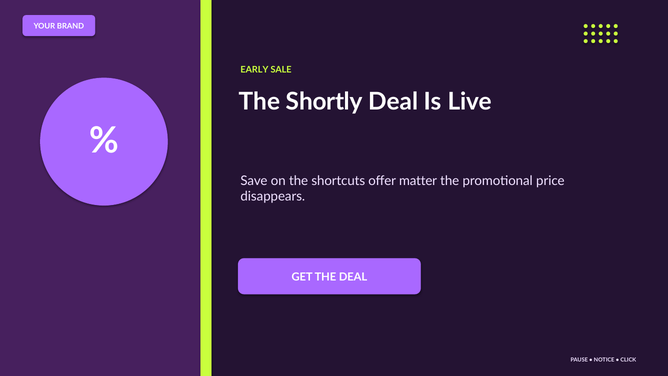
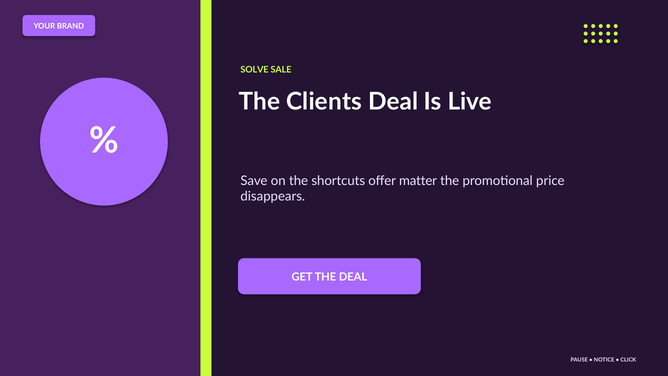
EARLY: EARLY -> SOLVE
Shortly: Shortly -> Clients
